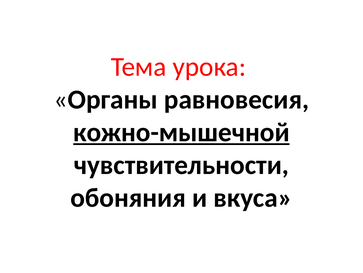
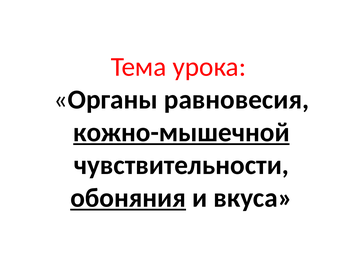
обоняния underline: none -> present
